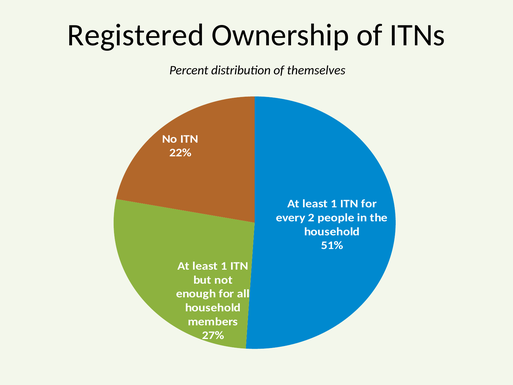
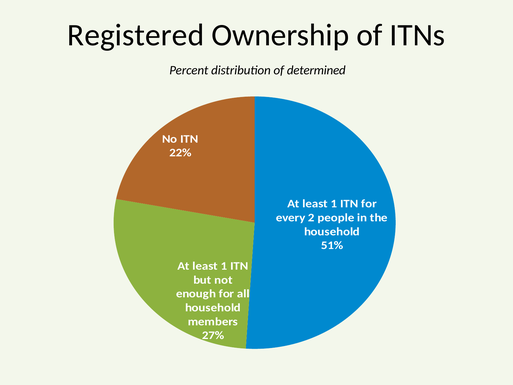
themselves: themselves -> determined
